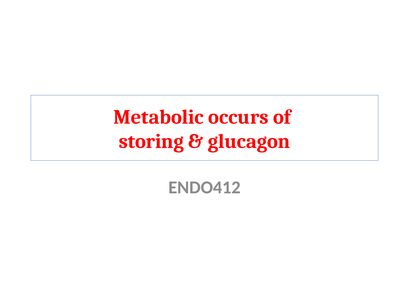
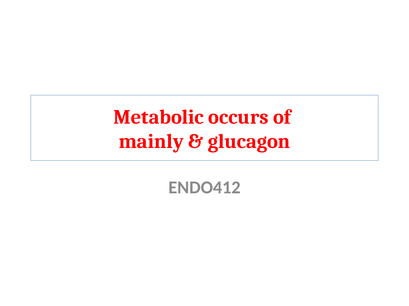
storing: storing -> mainly
